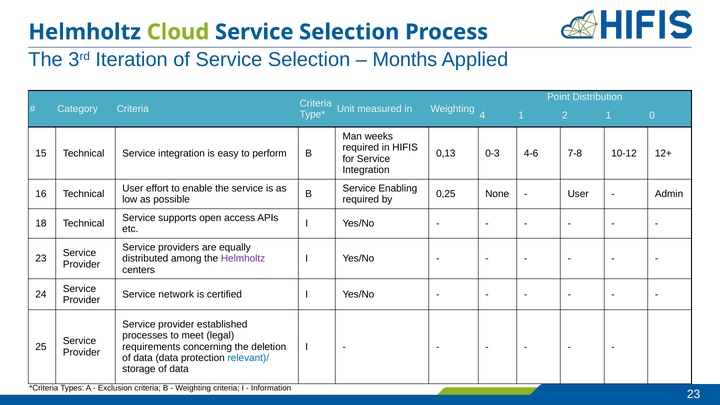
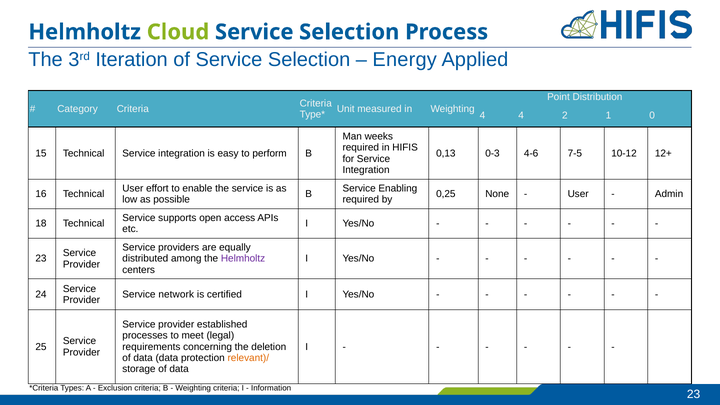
Months: Months -> Energy
4 1: 1 -> 4
7-8: 7-8 -> 7-5
relevant)/ colour: blue -> orange
